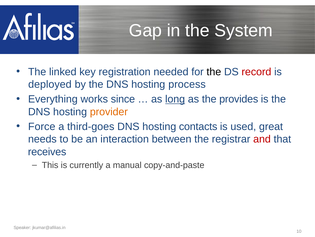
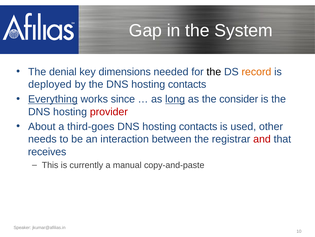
linked: linked -> denial
registration: registration -> dimensions
record colour: red -> orange
the DNS hosting process: process -> contacts
Everything underline: none -> present
provides: provides -> consider
provider colour: orange -> red
Force: Force -> About
great: great -> other
